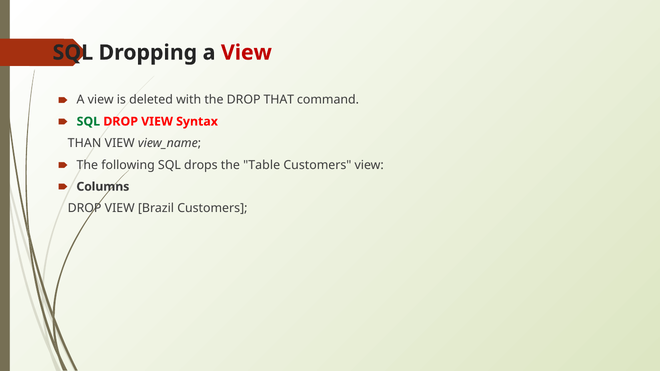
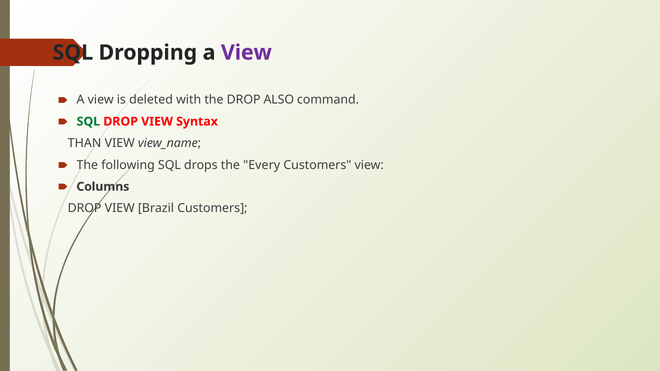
View at (246, 53) colour: red -> purple
THAT: THAT -> ALSO
Table: Table -> Every
